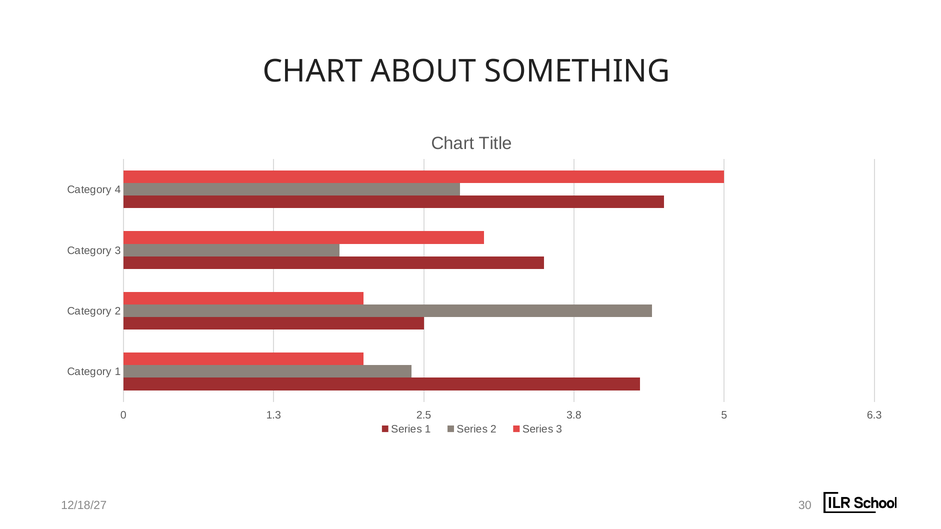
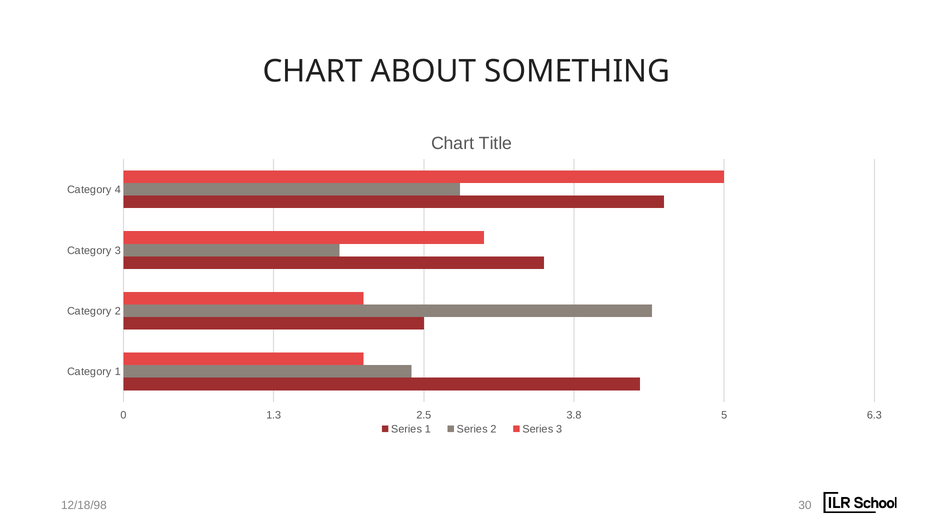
12/18/27: 12/18/27 -> 12/18/98
